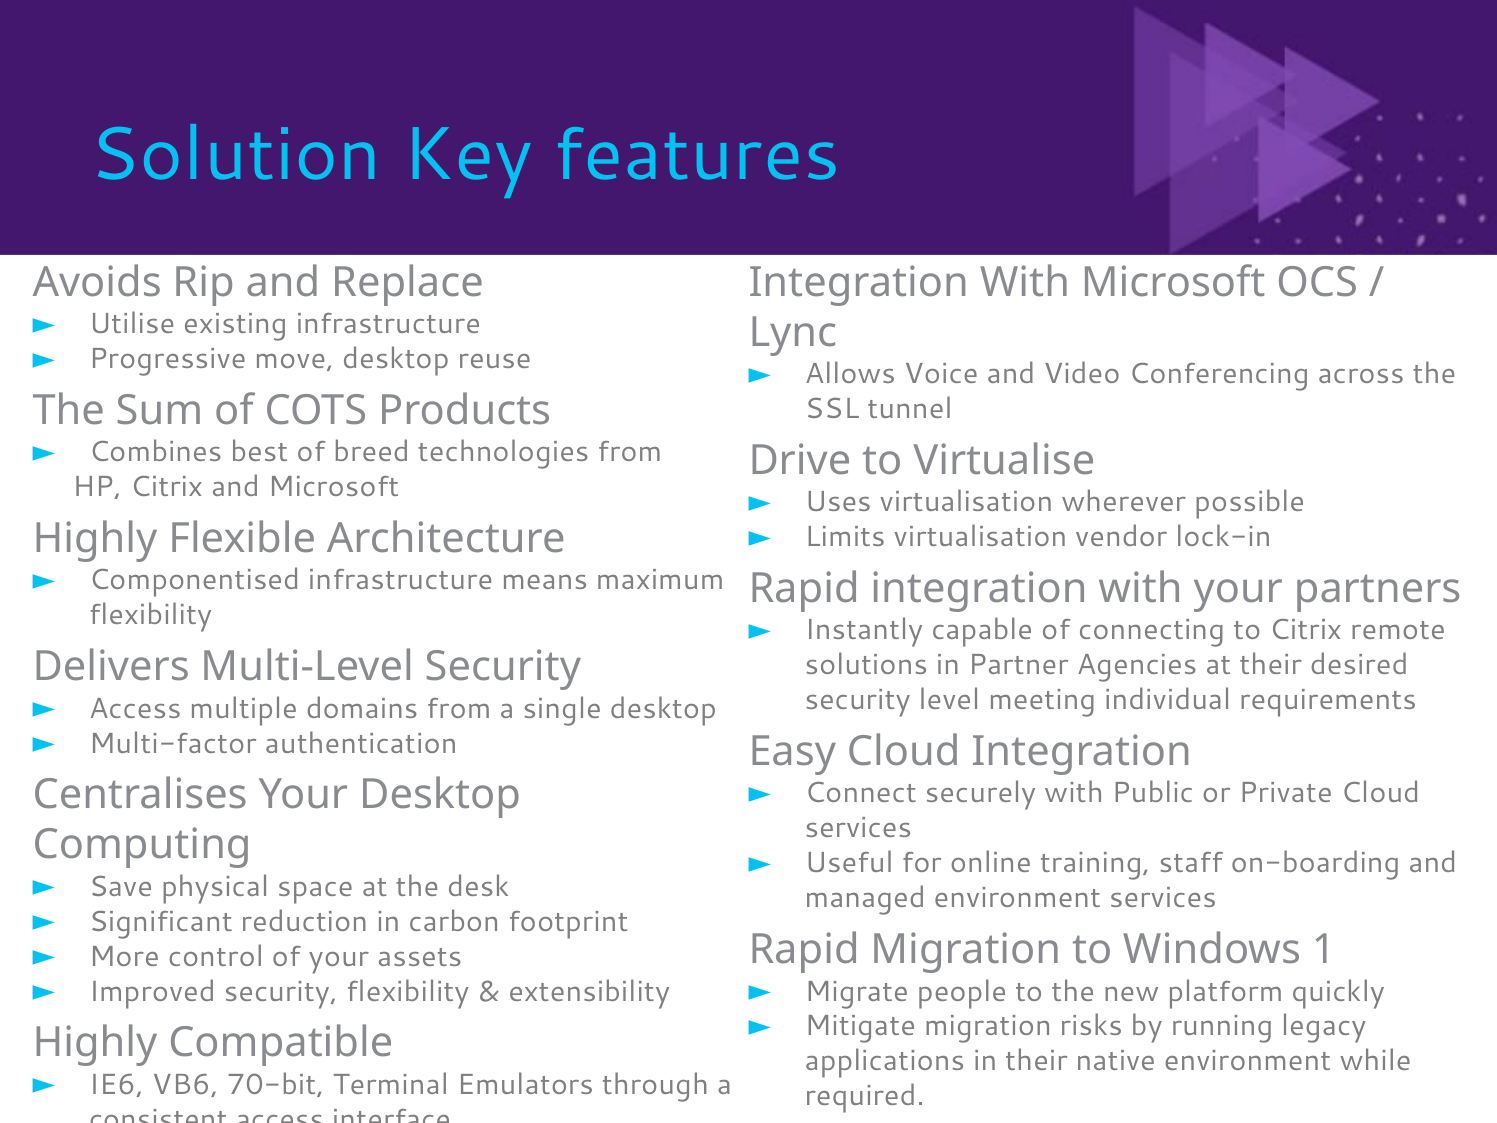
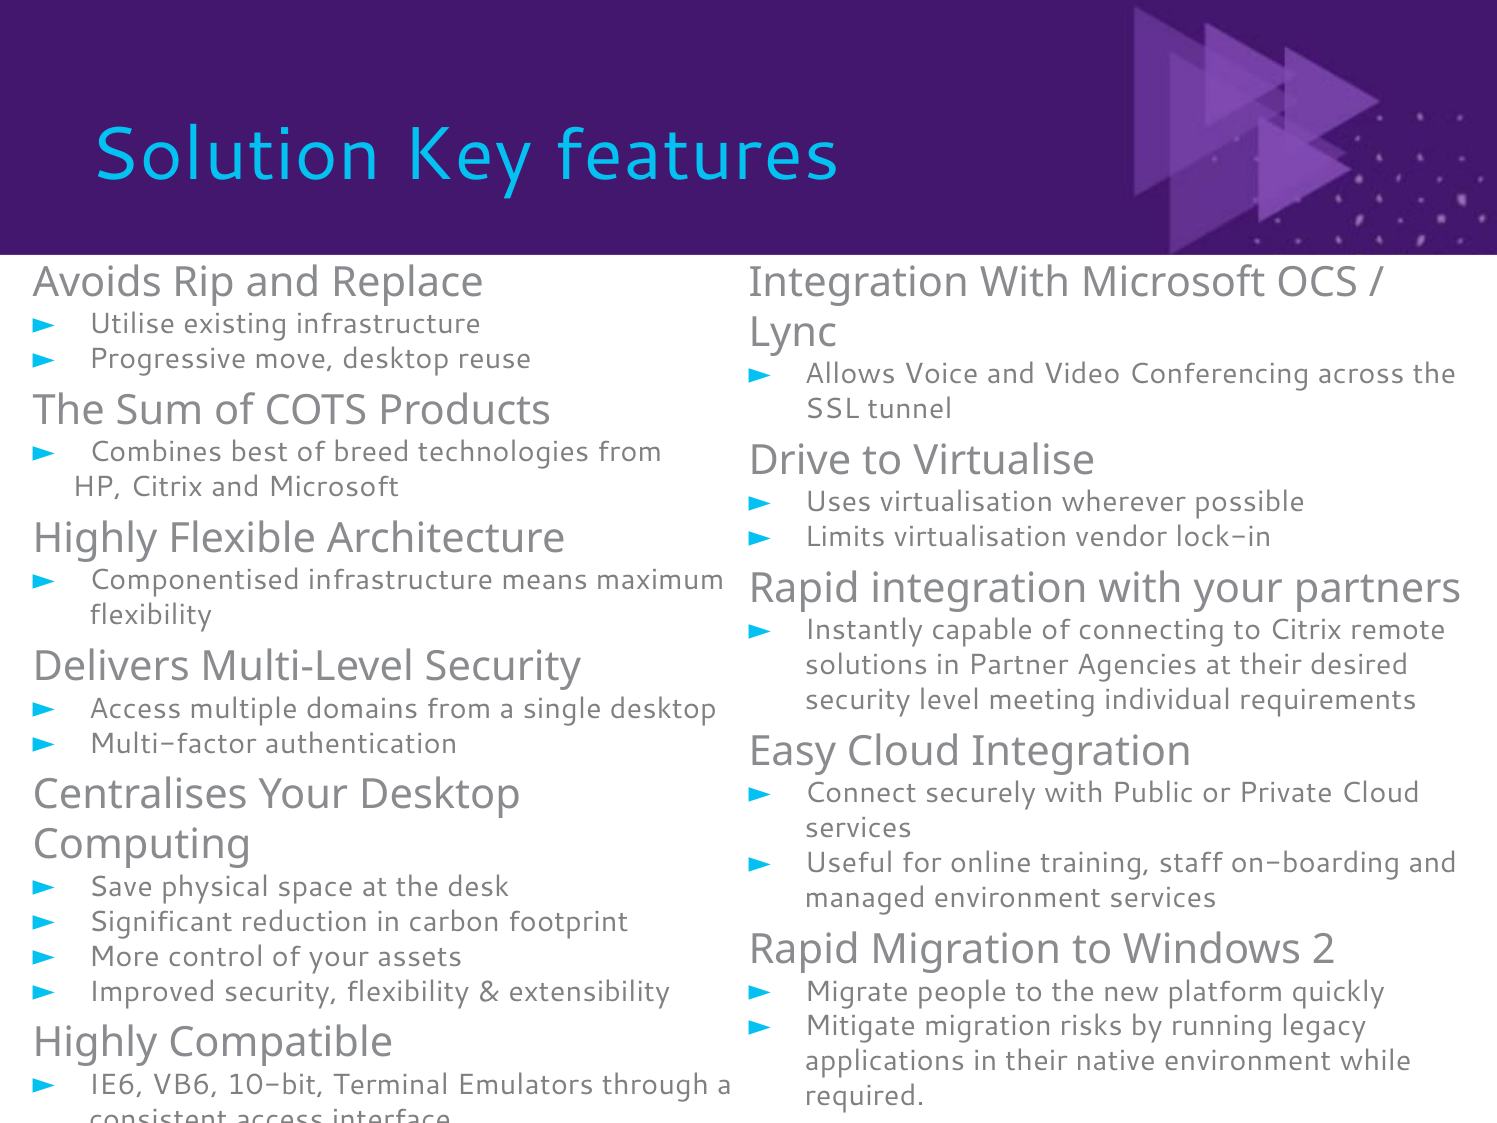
1: 1 -> 2
70-bit: 70-bit -> 10-bit
